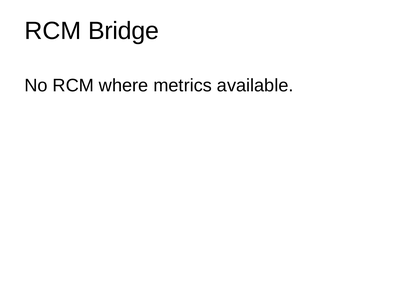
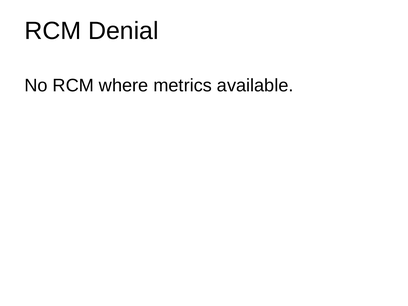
Bridge: Bridge -> Denial
